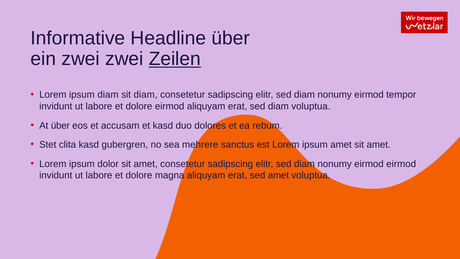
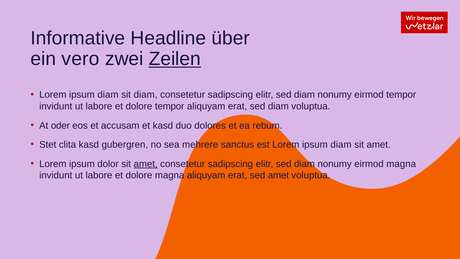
ein zwei: zwei -> vero
dolore eirmod: eirmod -> tempor
At über: über -> oder
est Lorem ipsum amet: amet -> diam
amet at (146, 164) underline: none -> present
eirmod eirmod: eirmod -> magna
